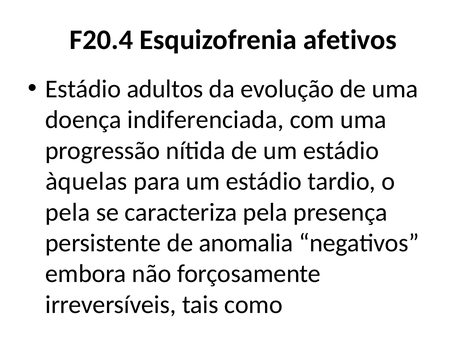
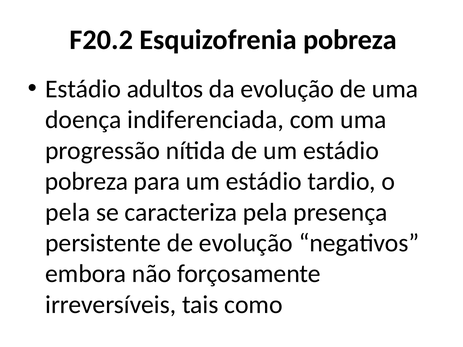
F20.4: F20.4 -> F20.2
Esquizofrenia afetivos: afetivos -> pobreza
àquelas at (86, 182): àquelas -> pobreza
de anomalia: anomalia -> evolução
